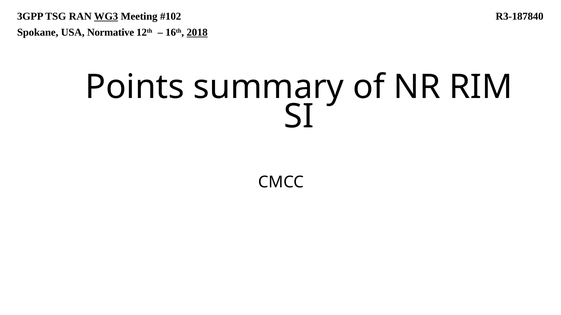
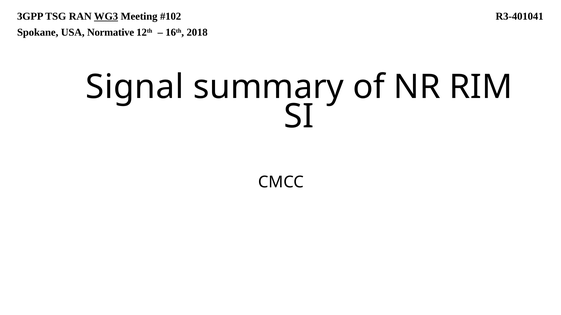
R3-187840: R3-187840 -> R3-401041
2018 underline: present -> none
Points: Points -> Signal
